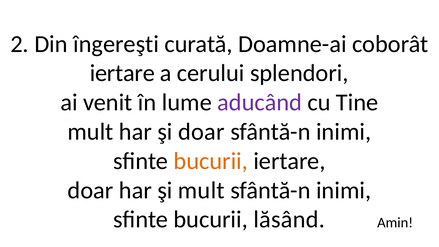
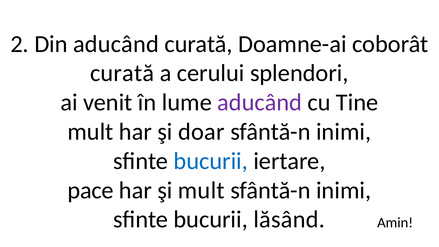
Din îngereşti: îngereşti -> aducând
iertare at (122, 73): iertare -> curată
bucurii at (211, 161) colour: orange -> blue
doar at (90, 190): doar -> pace
